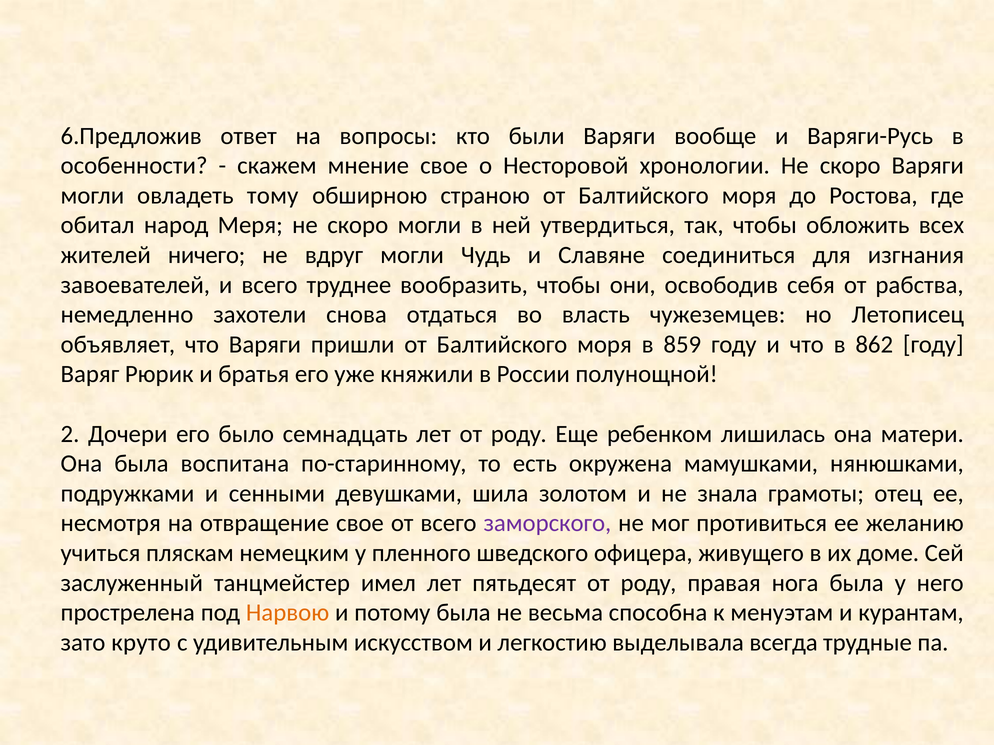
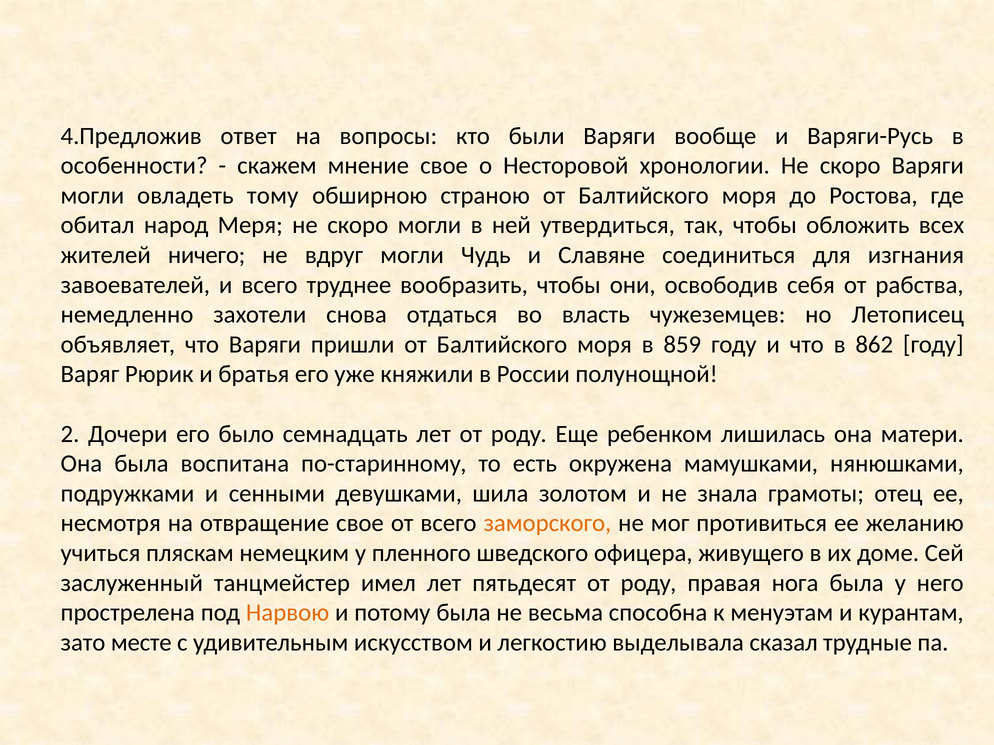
6.Предложив: 6.Предложив -> 4.Предложив
заморского colour: purple -> orange
круто: круто -> месте
всегда: всегда -> сказал
